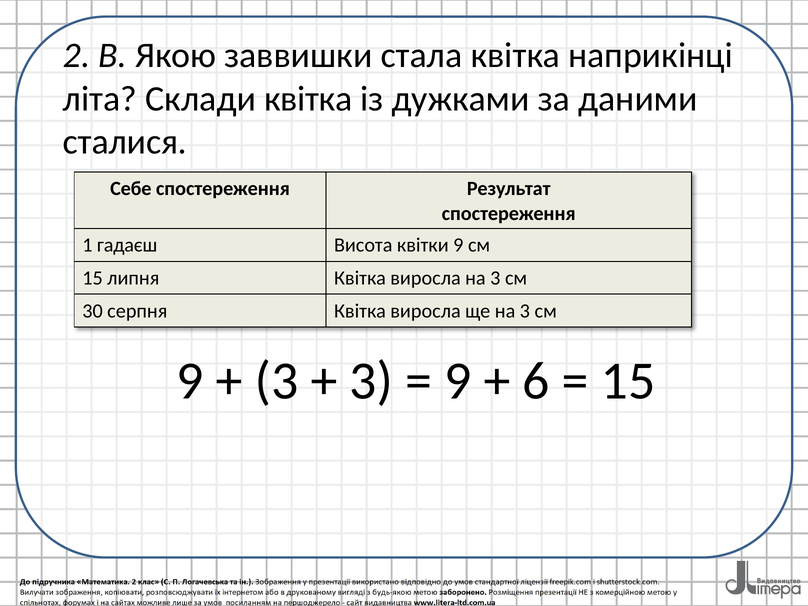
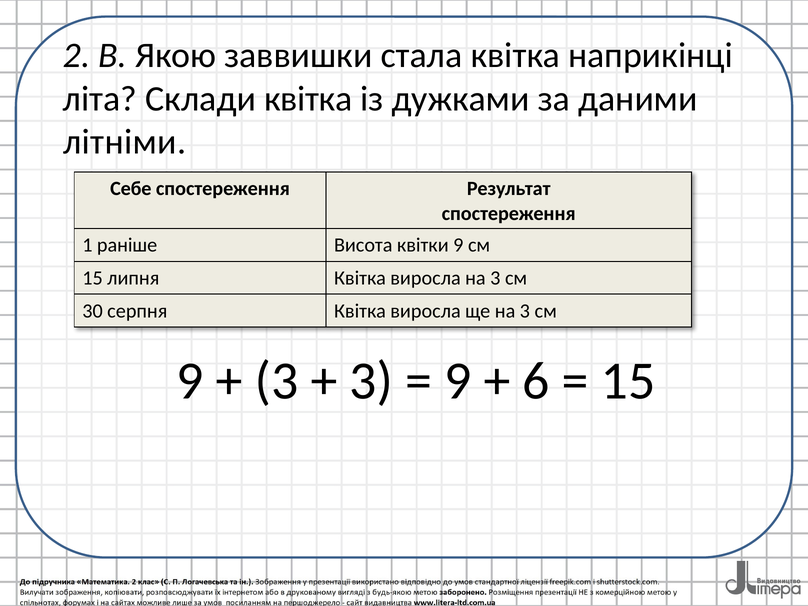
сталися: сталися -> літніми
гадаєш: гадаєш -> раніше
